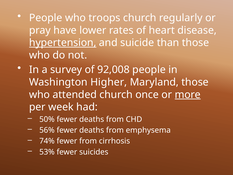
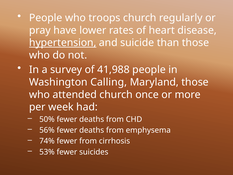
92,008: 92,008 -> 41,988
Higher: Higher -> Calling
more underline: present -> none
